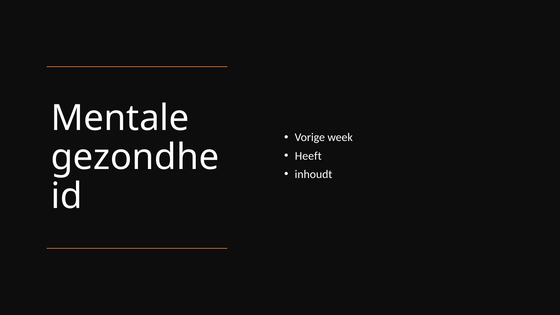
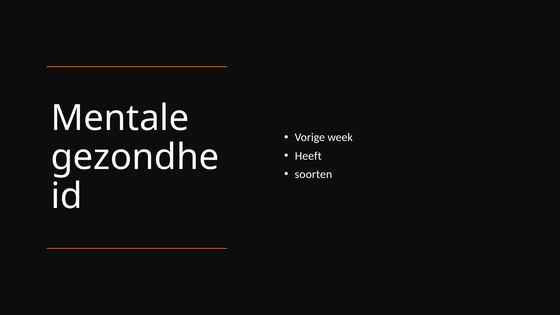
inhoudt: inhoudt -> soorten
